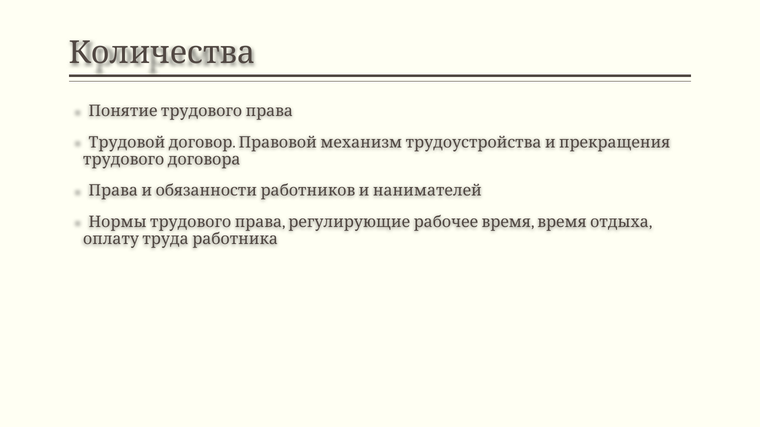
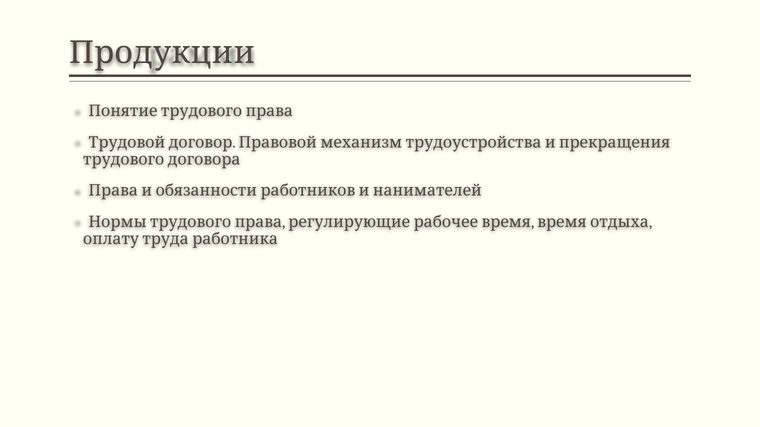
Количества: Количества -> Продукции
